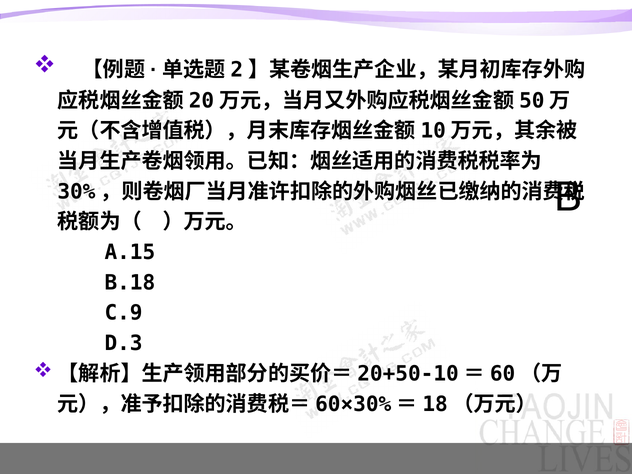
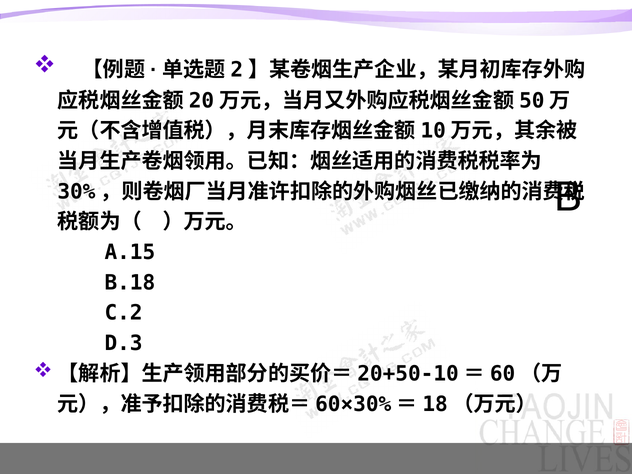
C.9: C.9 -> C.2
